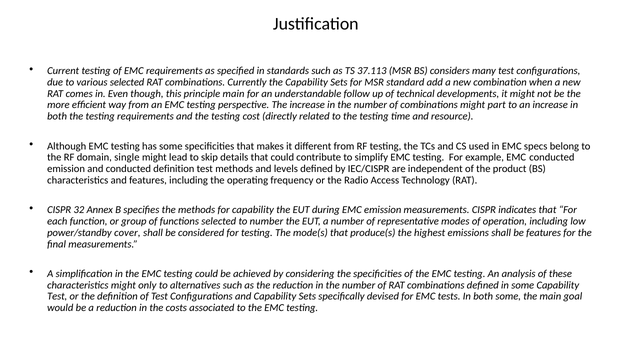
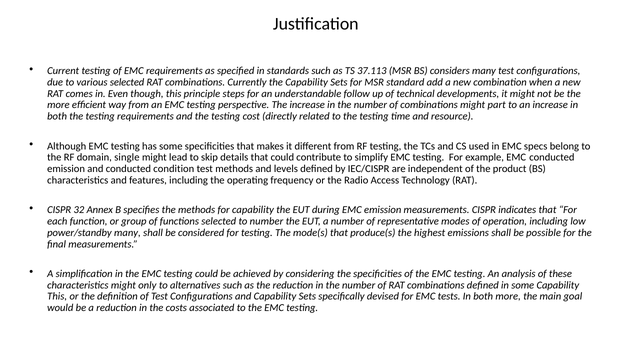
principle main: main -> steps
conducted definition: definition -> condition
power/standby cover: cover -> many
be features: features -> possible
Test at (57, 297): Test -> This
both some: some -> more
